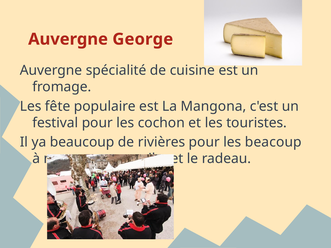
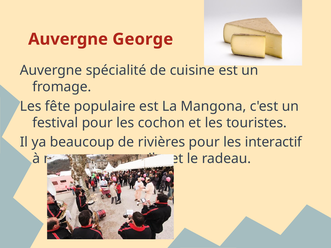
beacoup: beacoup -> interactif
